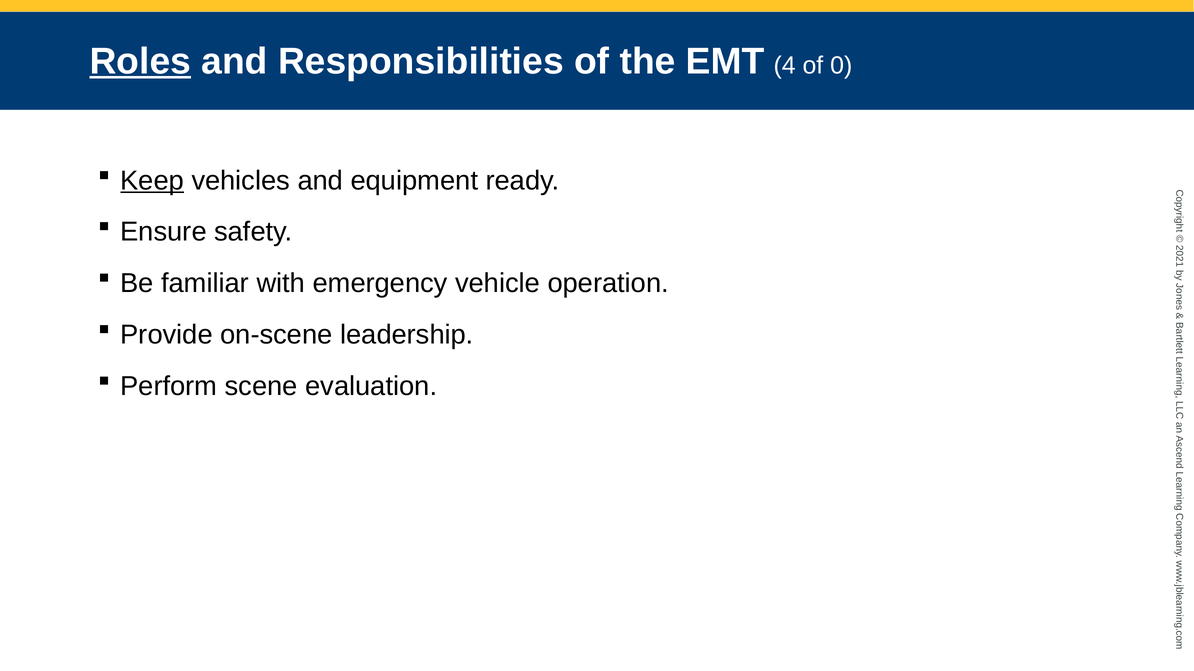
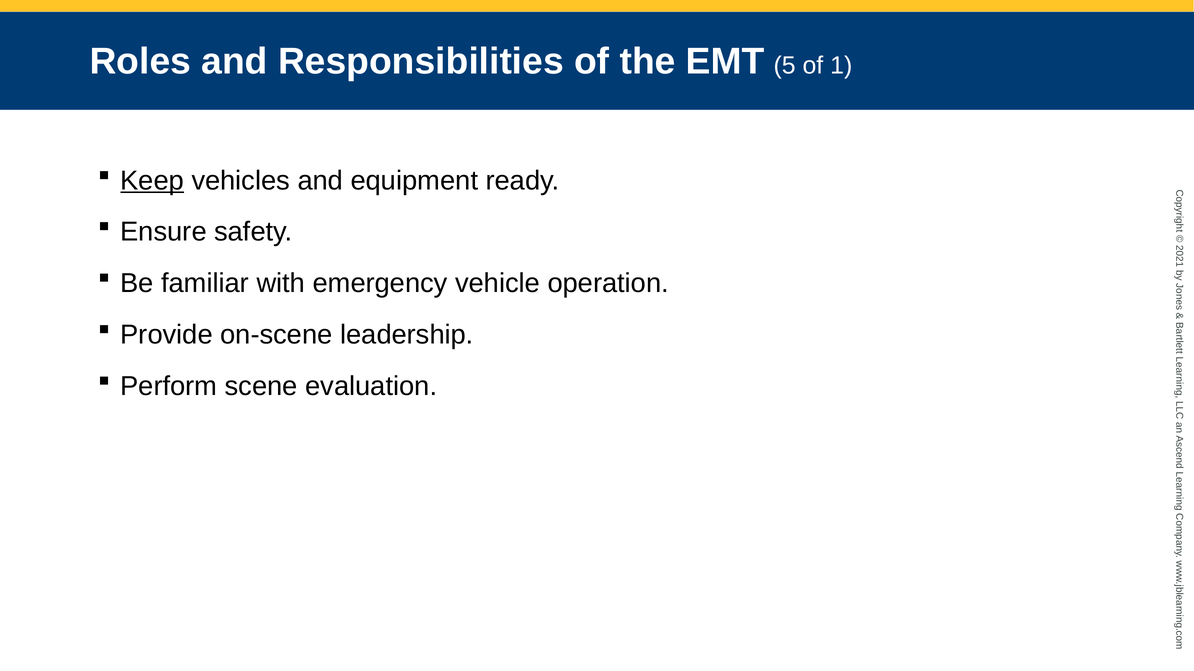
Roles underline: present -> none
4: 4 -> 5
of 0: 0 -> 1
